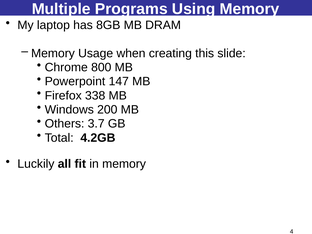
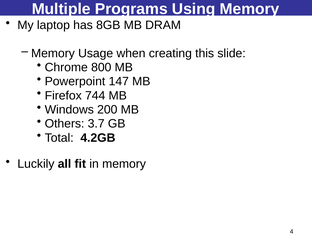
338: 338 -> 744
